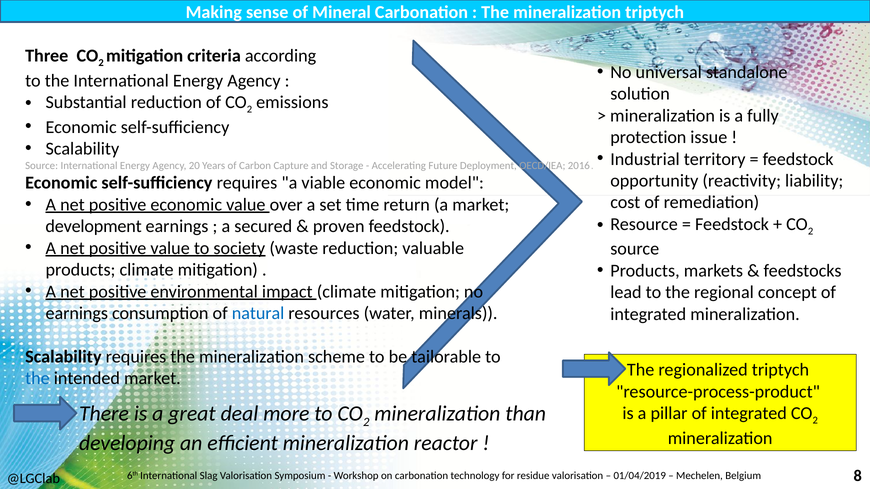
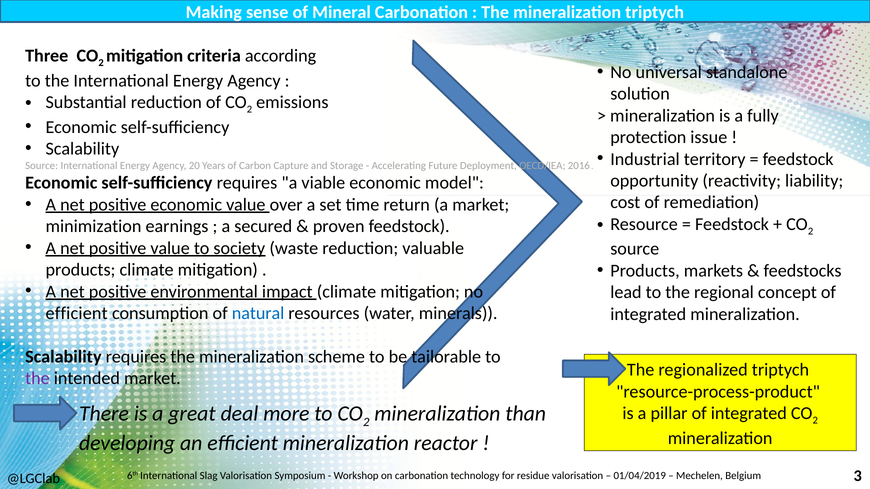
development: development -> minimization
earnings at (77, 314): earnings -> efficient
the at (37, 379) colour: blue -> purple
8: 8 -> 3
